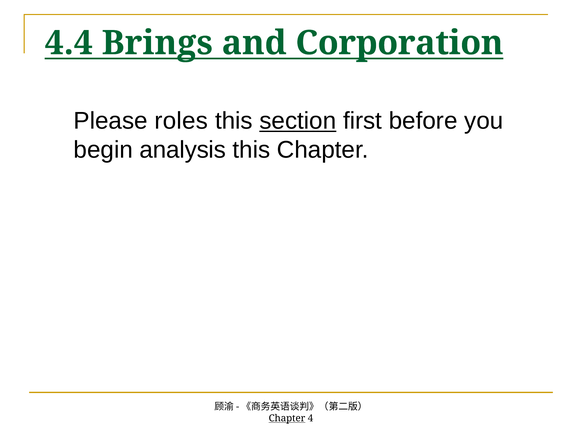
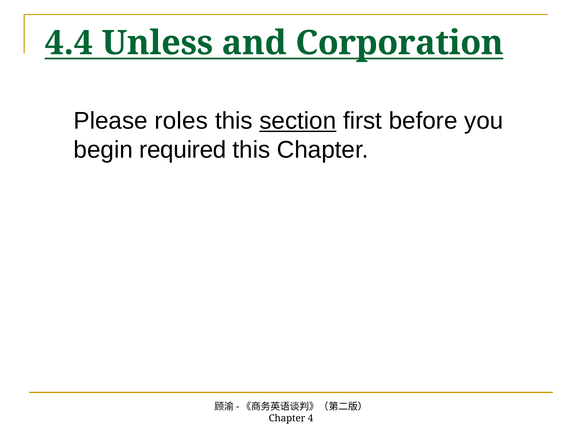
Brings: Brings -> Unless
analysis: analysis -> required
Chapter at (287, 419) underline: present -> none
